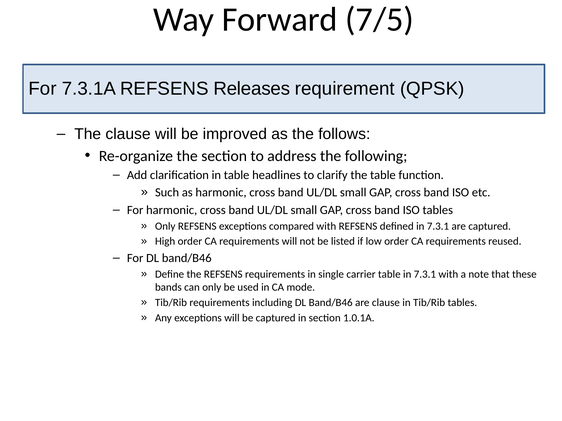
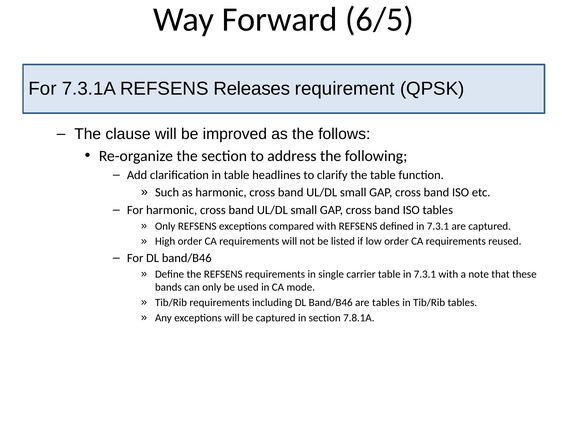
7/5: 7/5 -> 6/5
are clause: clause -> tables
1.0.1A: 1.0.1A -> 7.8.1A
